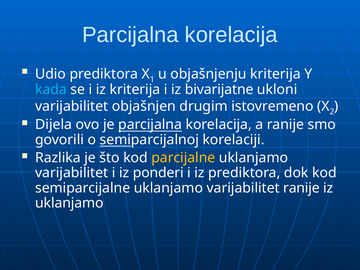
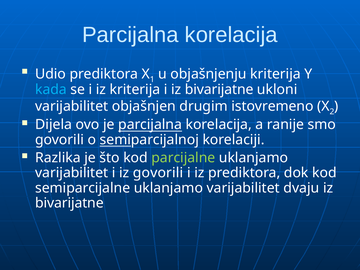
parcijalne colour: yellow -> light green
iz ponderi: ponderi -> govorili
varijabilitet ranije: ranije -> dvaju
uklanjamo at (69, 203): uklanjamo -> bivarijatne
